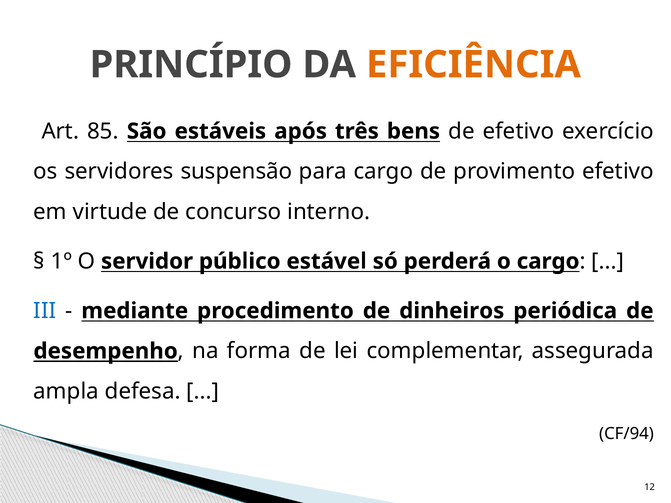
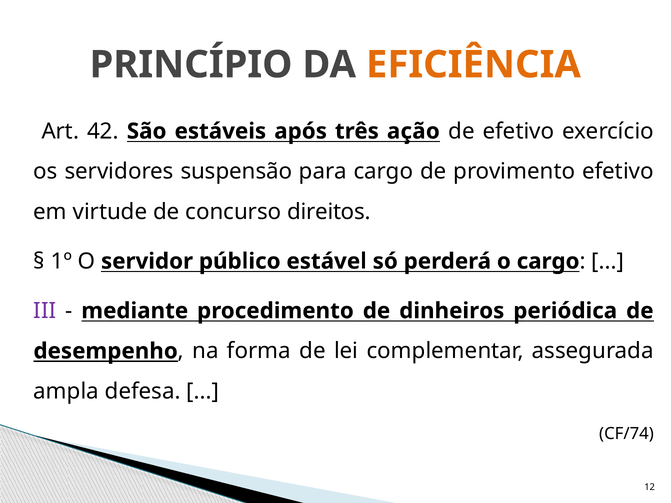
85: 85 -> 42
bens: bens -> ação
interno: interno -> direitos
III colour: blue -> purple
CF/94: CF/94 -> CF/74
